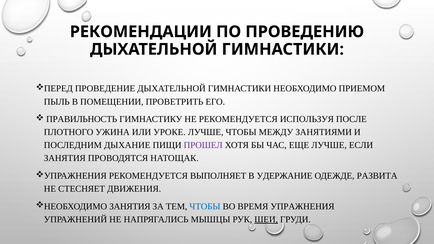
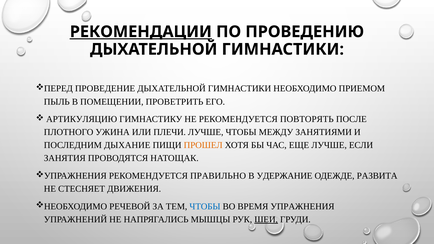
РЕКОМЕНДАЦИИ underline: none -> present
ПРАВИЛЬНОСТЬ: ПРАВИЛЬНОСТЬ -> АРТИКУЛЯЦИЮ
ИСПОЛЬЗУЯ: ИСПОЛЬЗУЯ -> ПОВТОРЯТЬ
УРОКЕ: УРОКЕ -> ПЛЕЧИ
ПРОШЕЛ colour: purple -> orange
ВЫПОЛНЯЕТ: ВЫПОЛНЯЕТ -> ПРАВИЛЬНО
ЗАНЯТИЯ at (130, 207): ЗАНЯТИЯ -> РЕЧЕВОЙ
